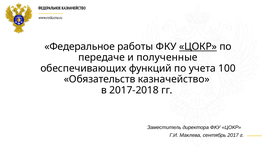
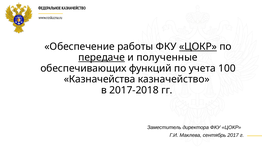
Федеральное: Федеральное -> Обеспечение
передаче underline: none -> present
Обязательств: Обязательств -> Казначейства
